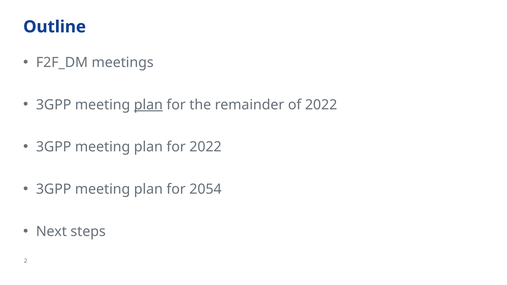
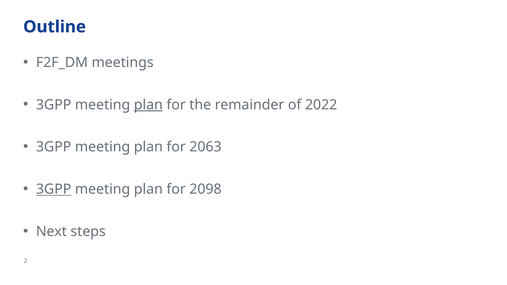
for 2022: 2022 -> 2063
3GPP at (54, 189) underline: none -> present
2054: 2054 -> 2098
